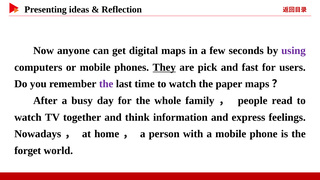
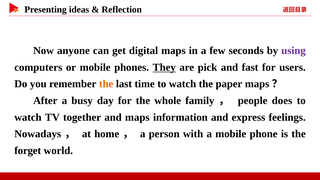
the at (106, 84) colour: purple -> orange
read: read -> does
and think: think -> maps
